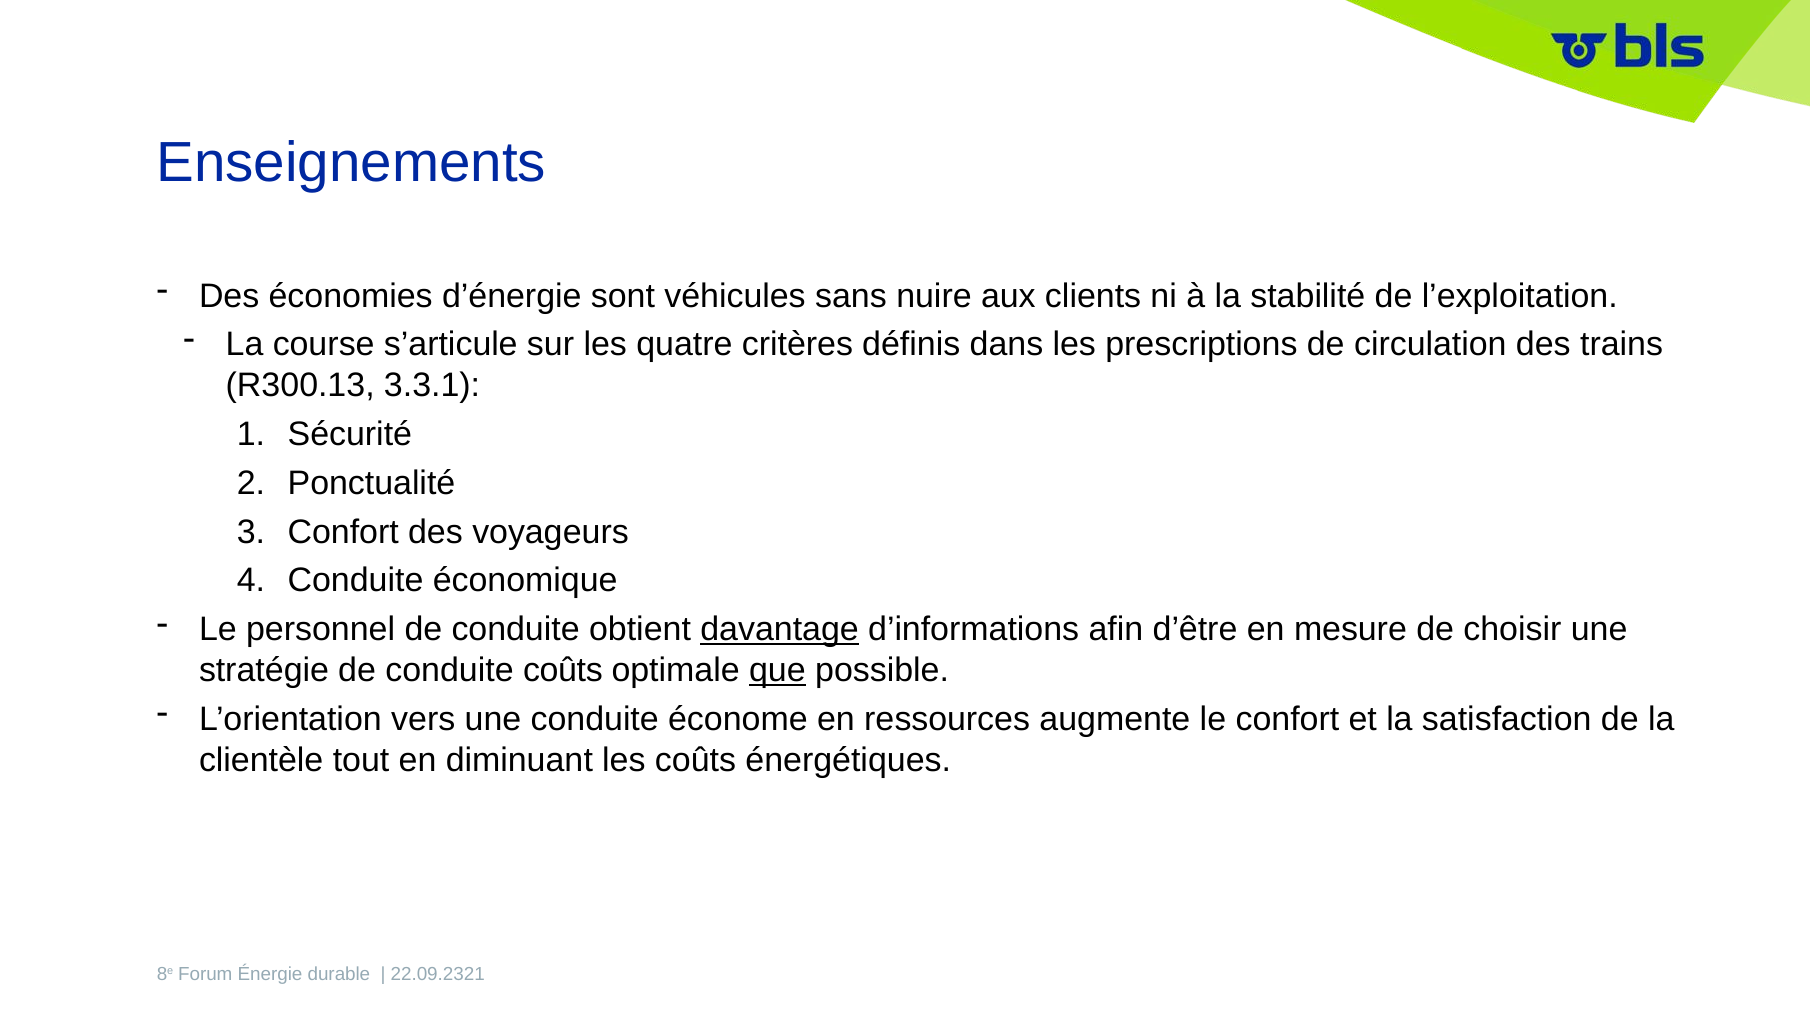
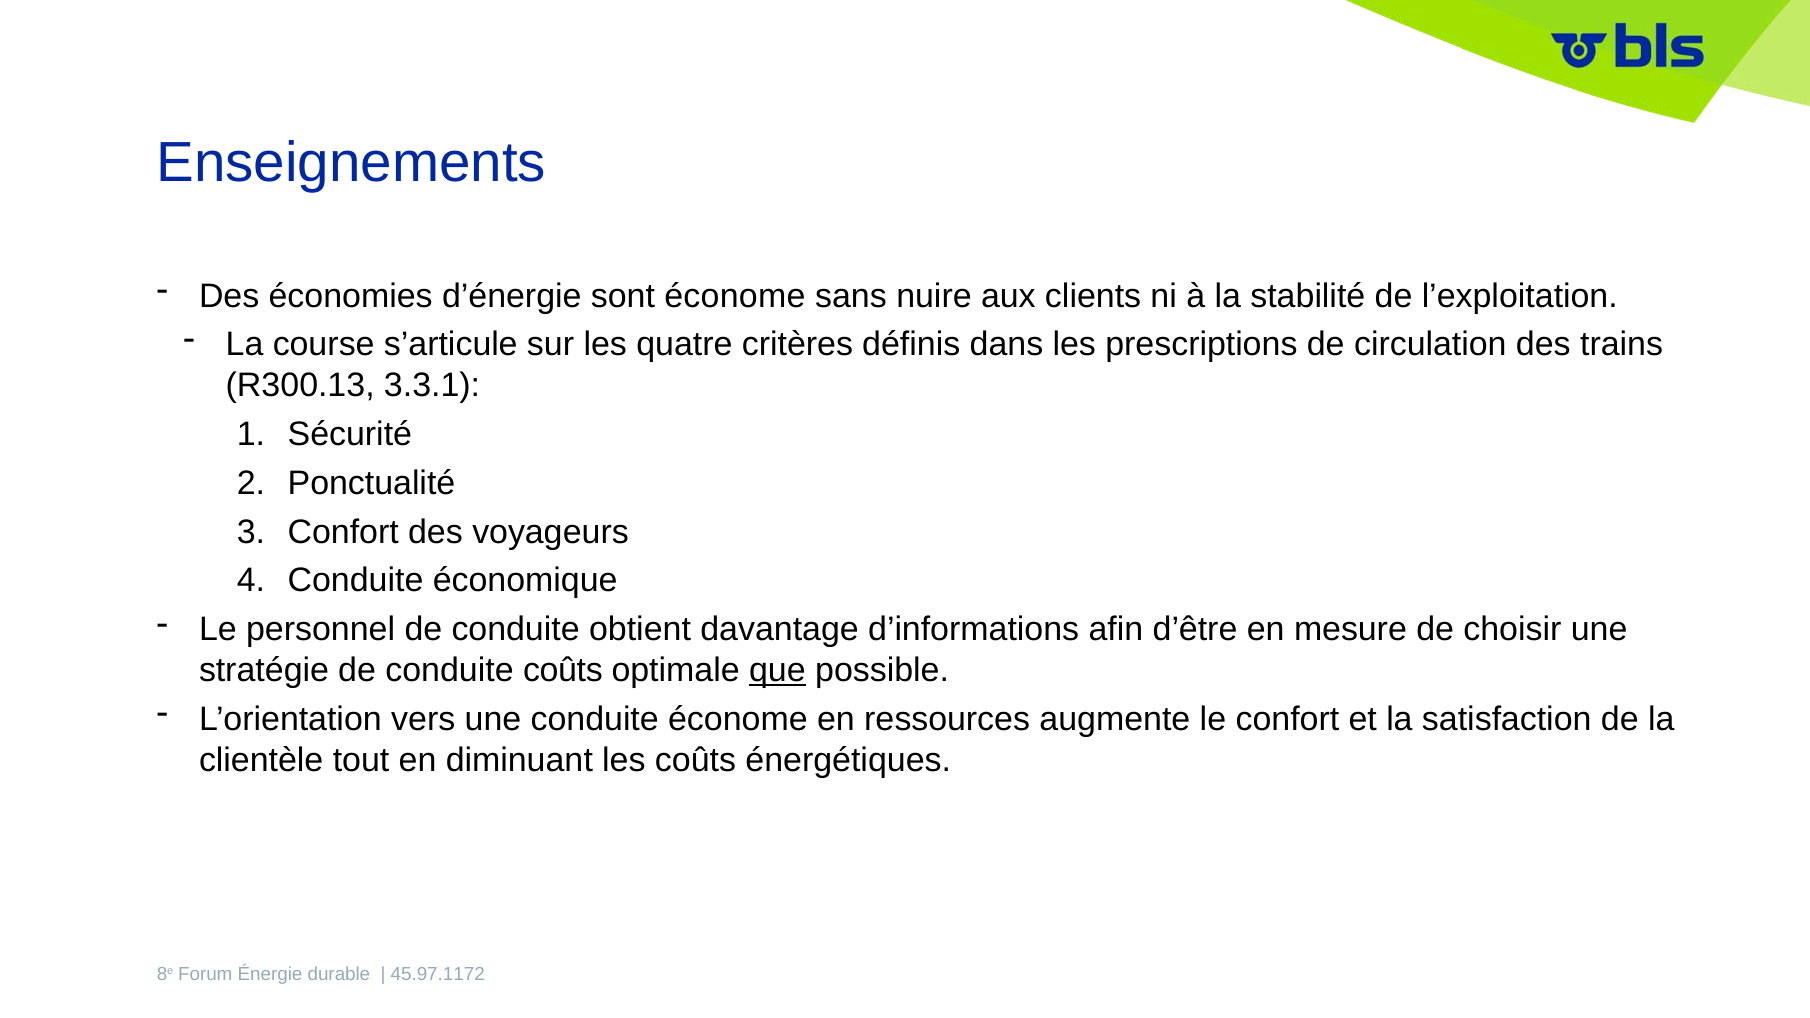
sont véhicules: véhicules -> économe
davantage underline: present -> none
22.09.2321: 22.09.2321 -> 45.97.1172
